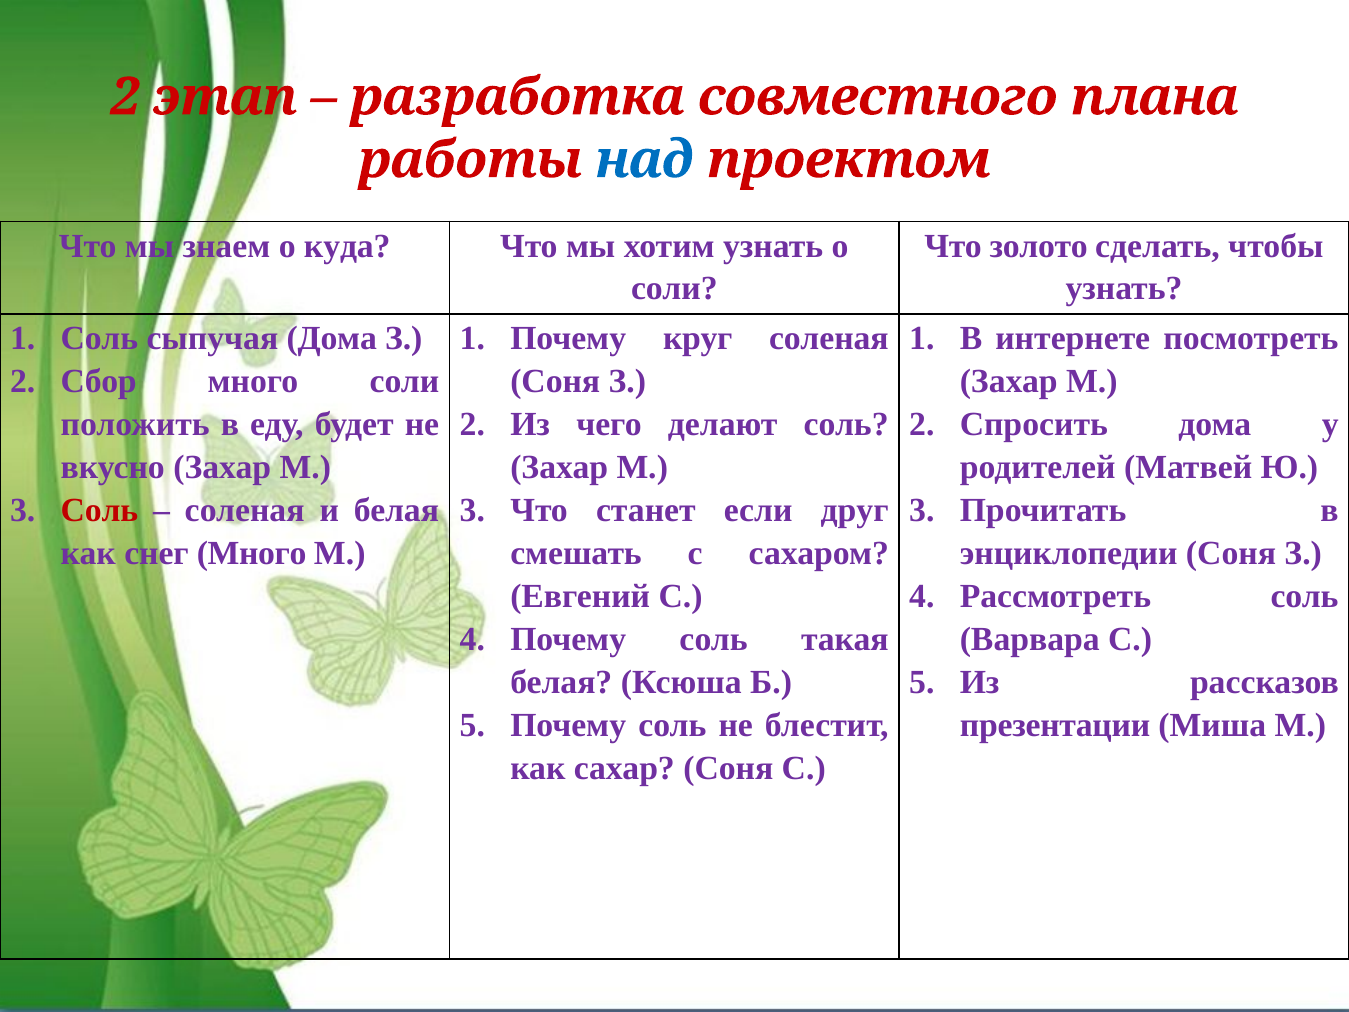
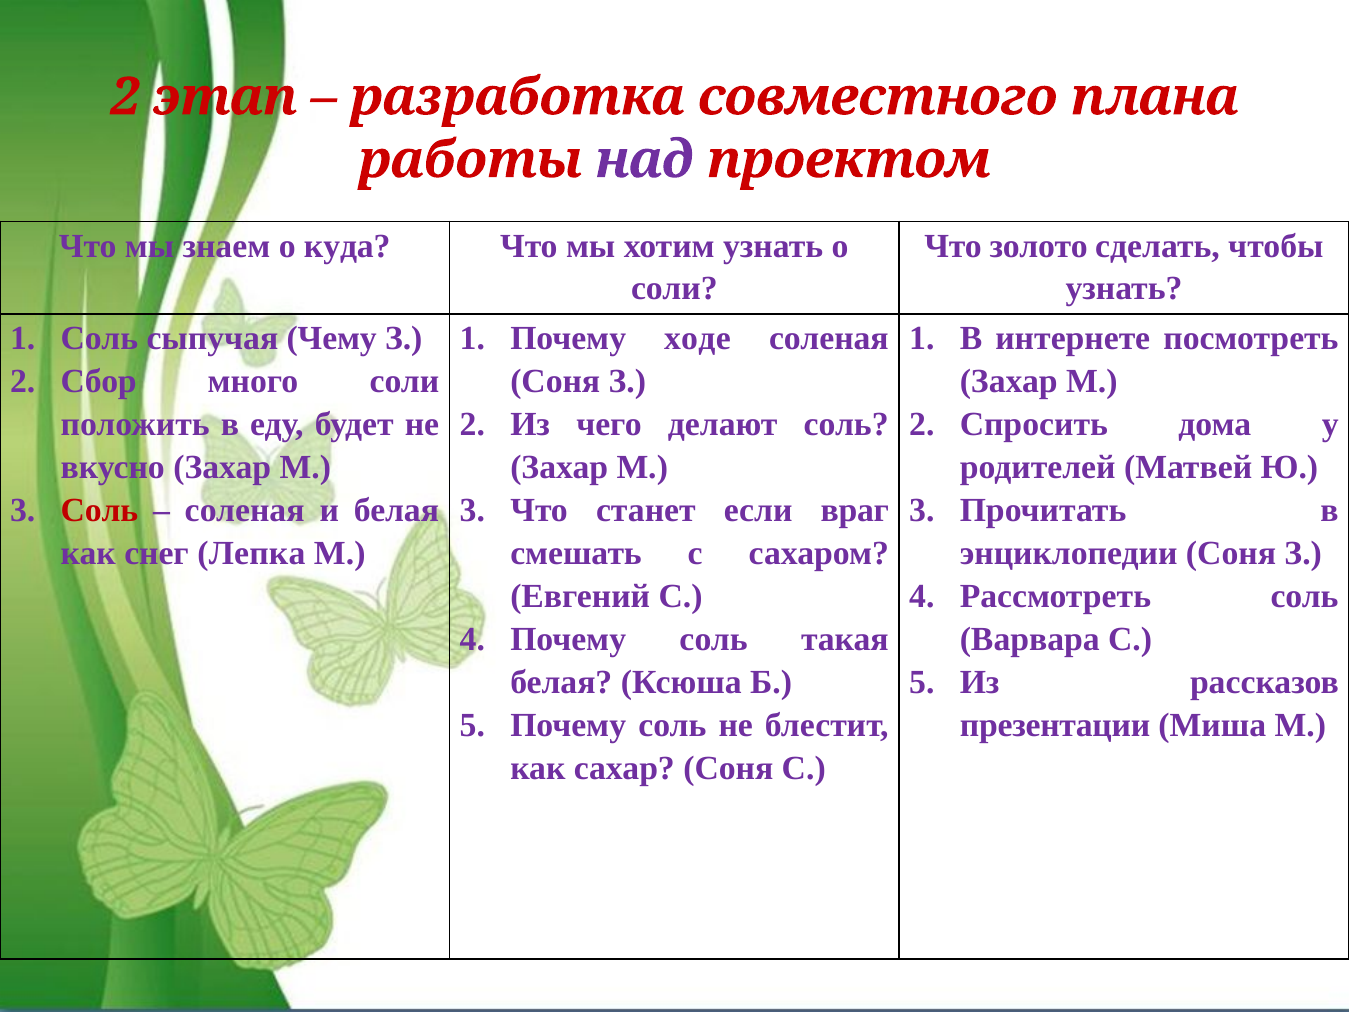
над colour: blue -> purple
сыпучая Дома: Дома -> Чему
круг: круг -> ходе
друг: друг -> враг
снег Много: Много -> Лепка
